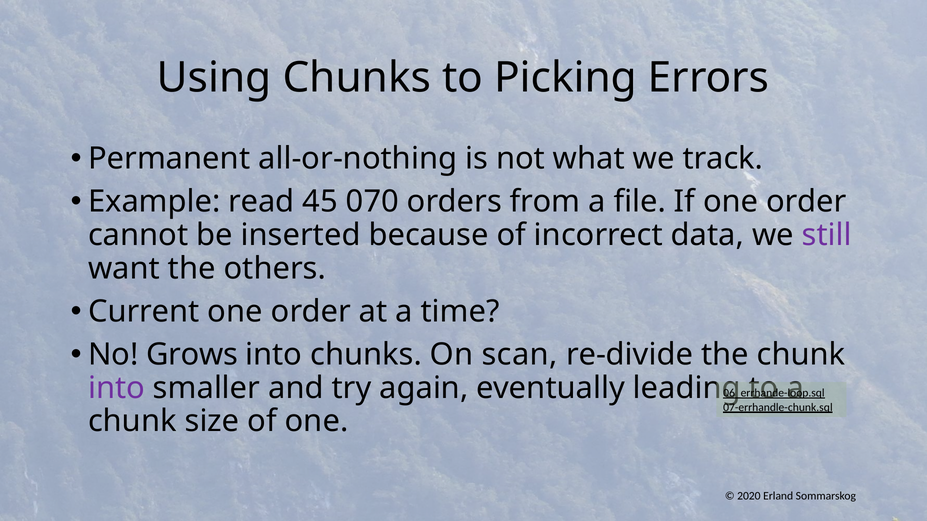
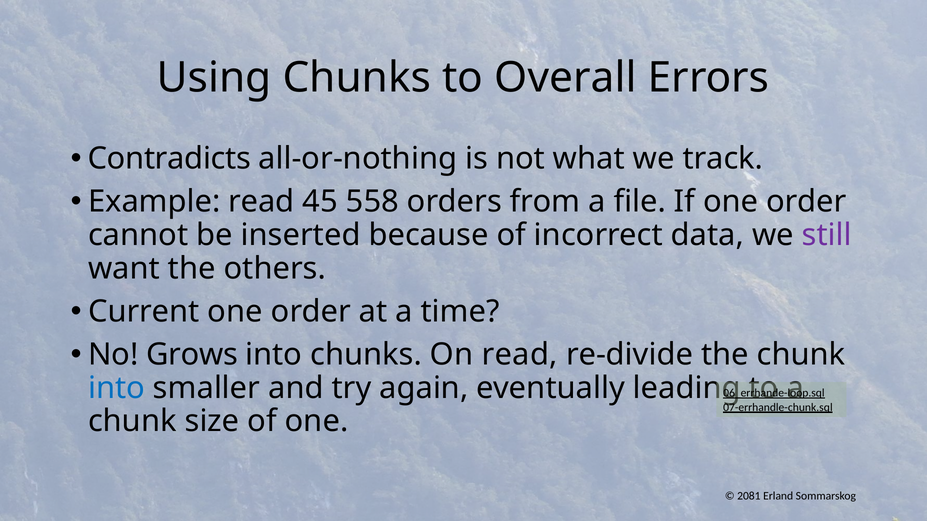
Picking: Picking -> Overall
Permanent: Permanent -> Contradicts
070: 070 -> 558
On scan: scan -> read
into at (117, 388) colour: purple -> blue
2020: 2020 -> 2081
